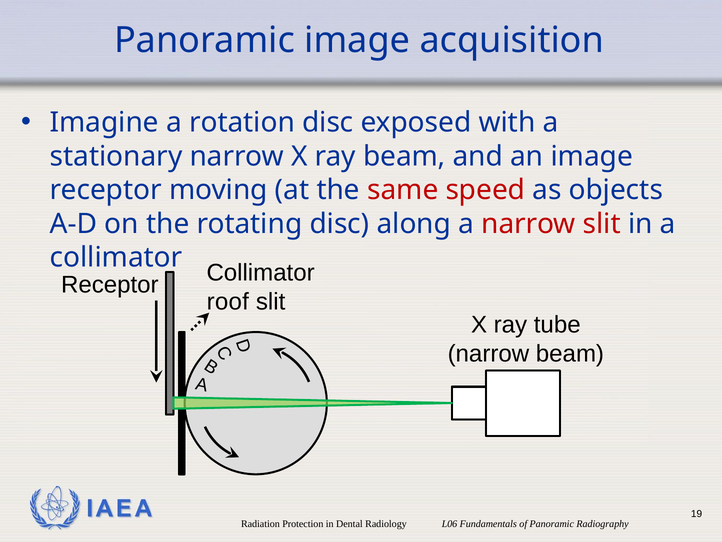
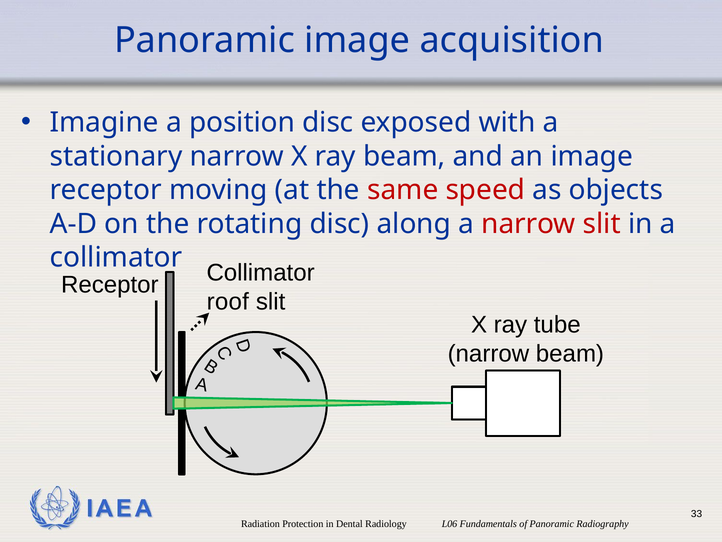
rotation: rotation -> position
19: 19 -> 33
